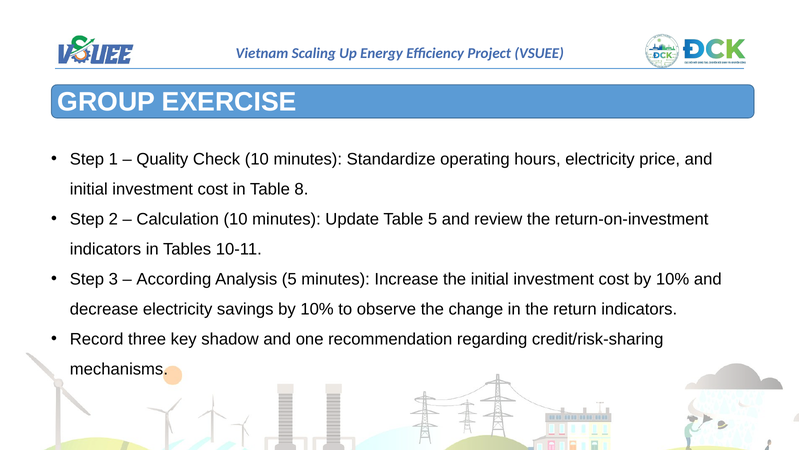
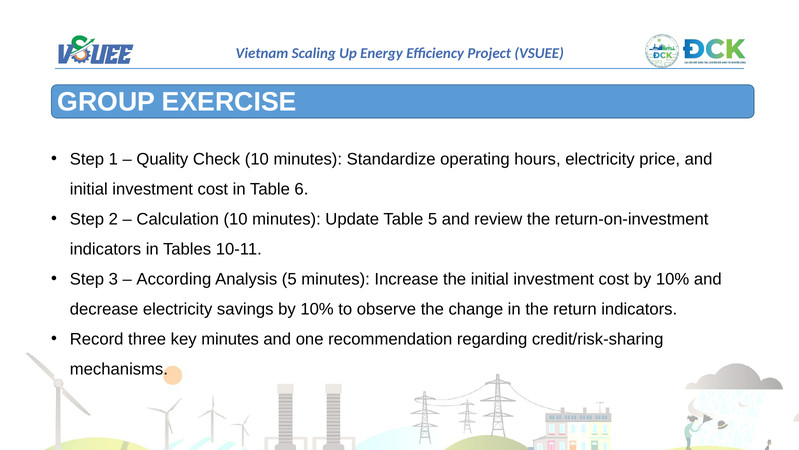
8: 8 -> 6
key shadow: shadow -> minutes
